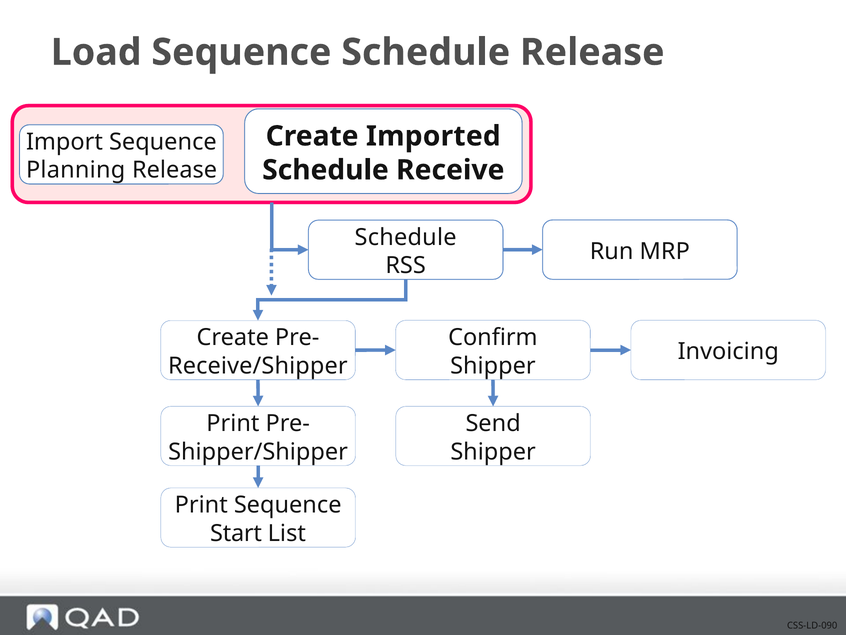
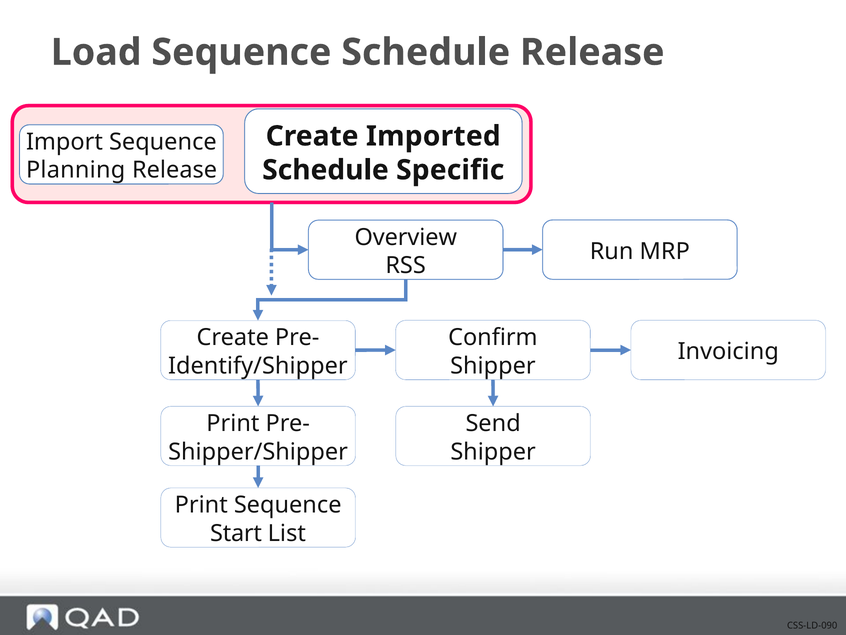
Receive: Receive -> Specific
Schedule at (406, 237): Schedule -> Overview
Receive/Shipper: Receive/Shipper -> Identify/Shipper
